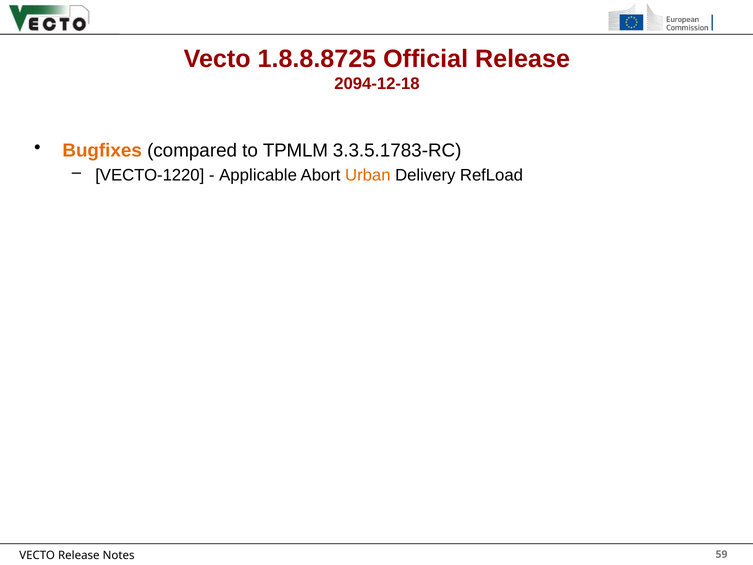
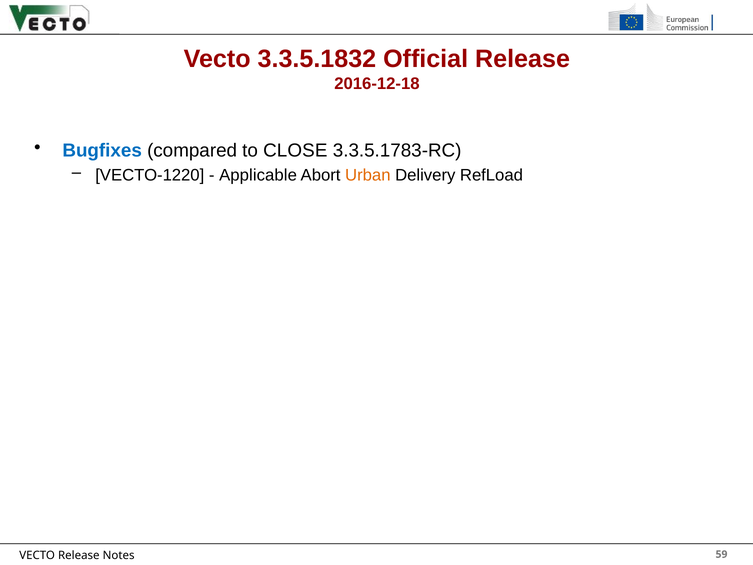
1.8.8.8725: 1.8.8.8725 -> 3.3.5.1832
2094-12-18: 2094-12-18 -> 2016-12-18
Bugfixes colour: orange -> blue
TPMLM: TPMLM -> CLOSE
